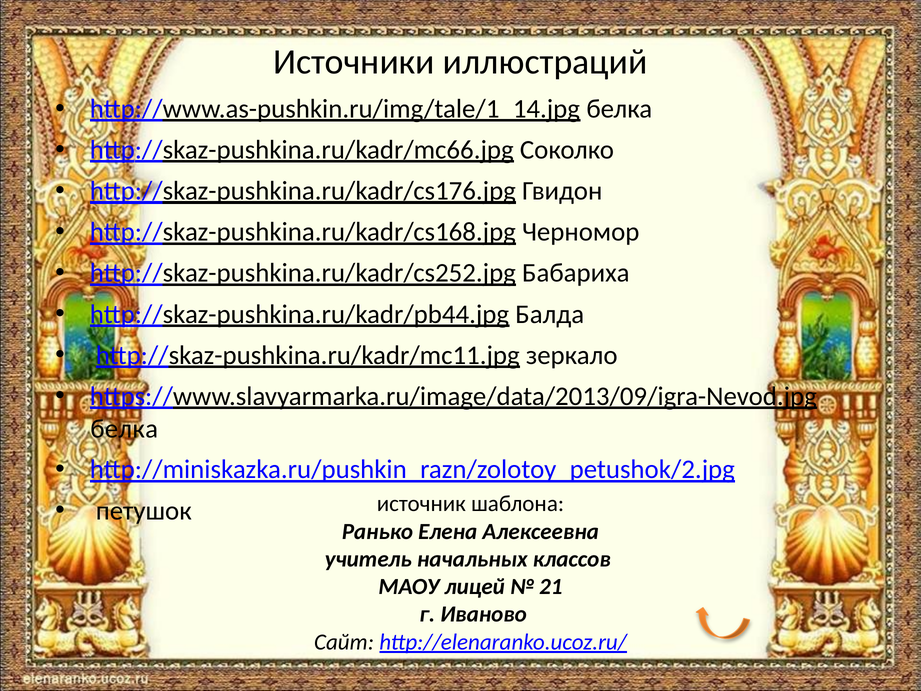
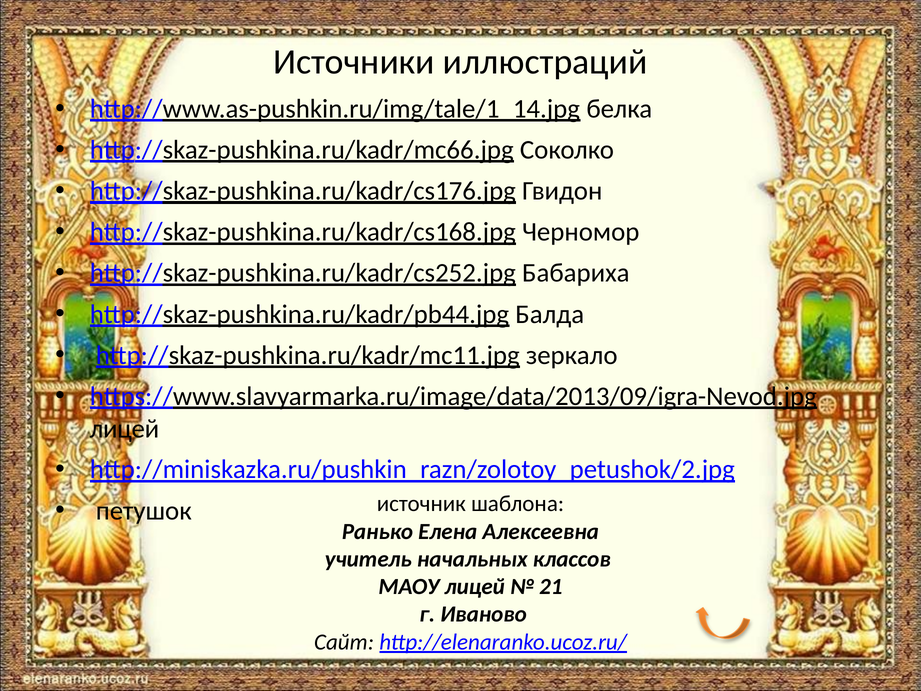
белка at (124, 429): белка -> лицей
